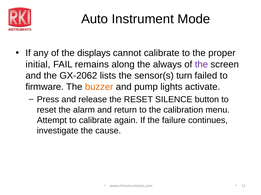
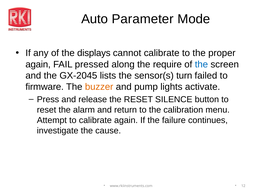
Instrument: Instrument -> Parameter
initial at (38, 65): initial -> again
remains: remains -> pressed
always: always -> require
the at (201, 65) colour: purple -> blue
GX-2062: GX-2062 -> GX-2045
